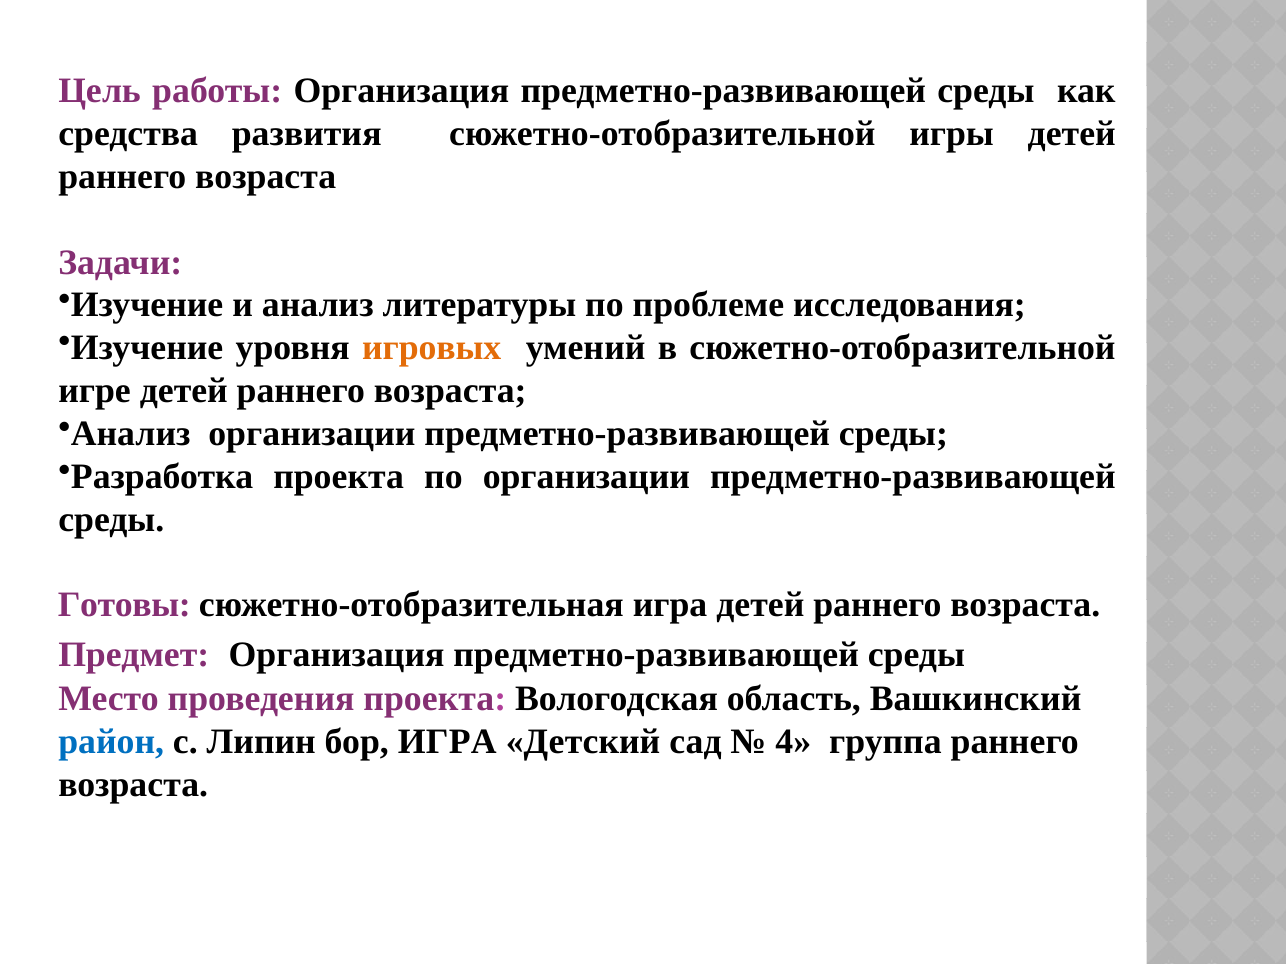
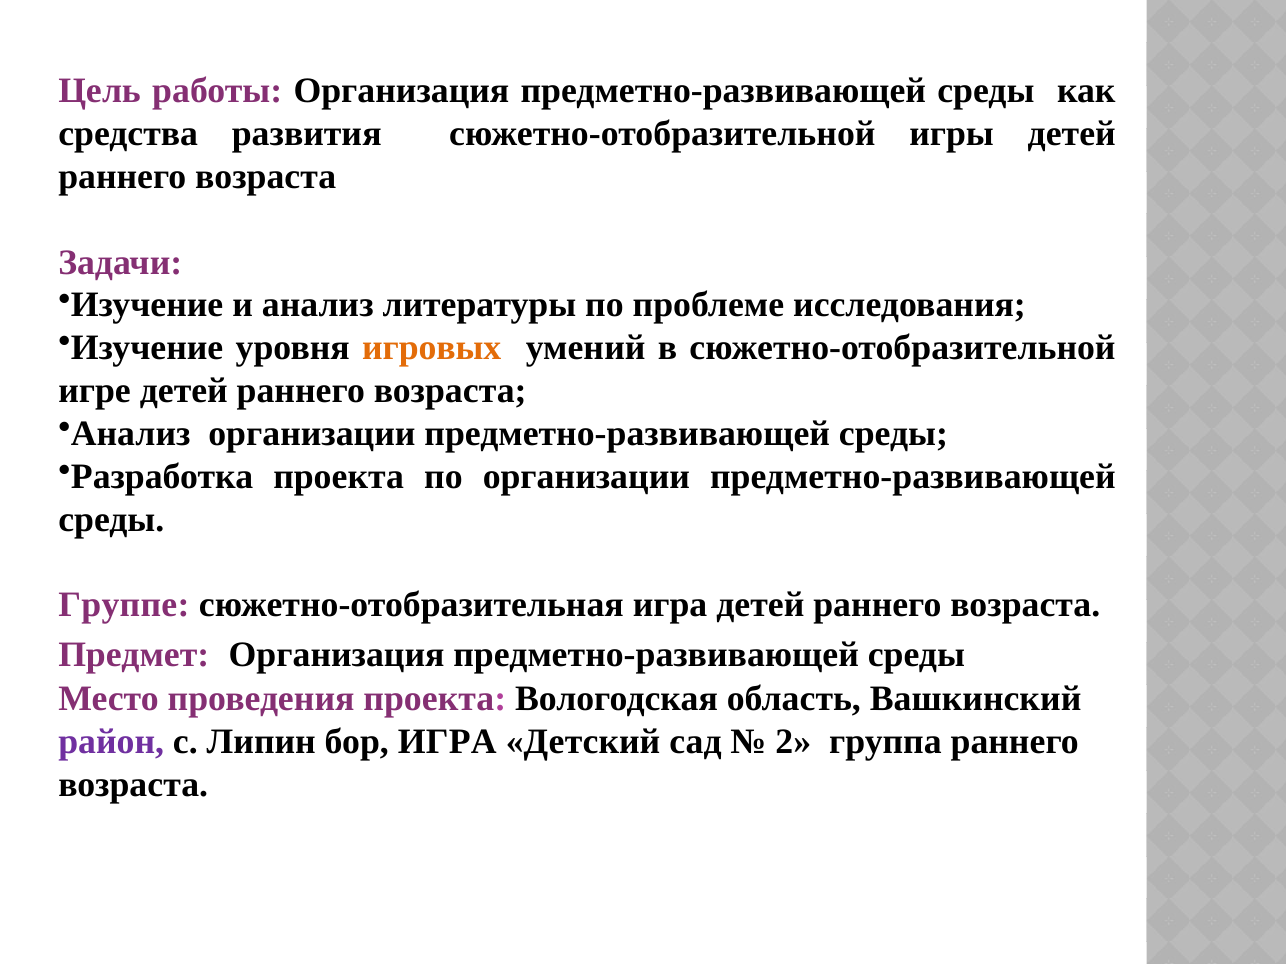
Готовы: Готовы -> Группе
район colour: blue -> purple
4: 4 -> 2
